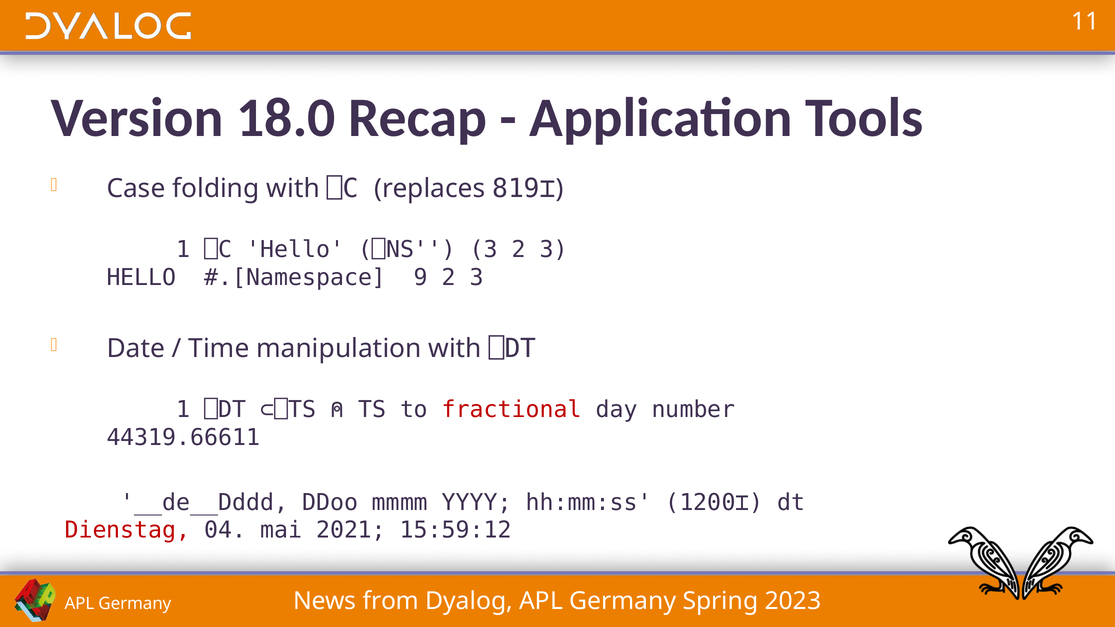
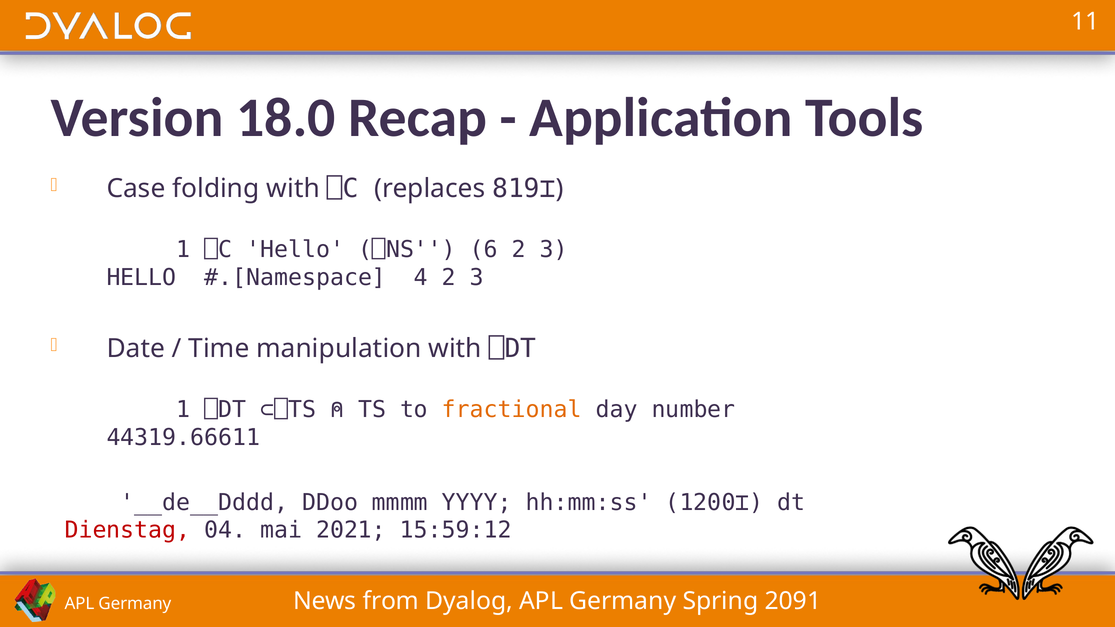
⎕NS 3: 3 -> 6
9: 9 -> 4
fractional colour: red -> orange
2023: 2023 -> 2091
